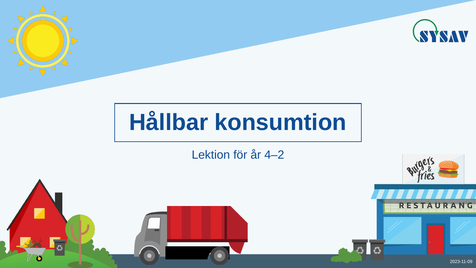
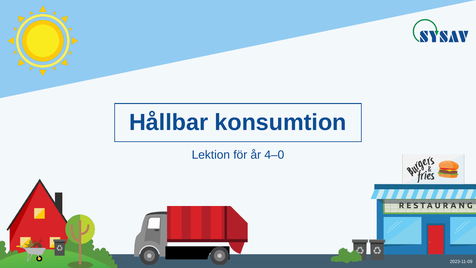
4–2: 4–2 -> 4–0
